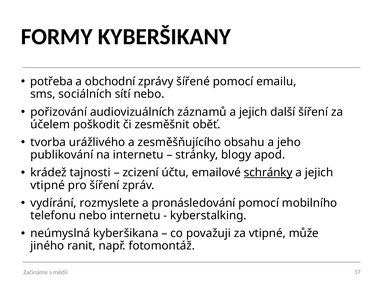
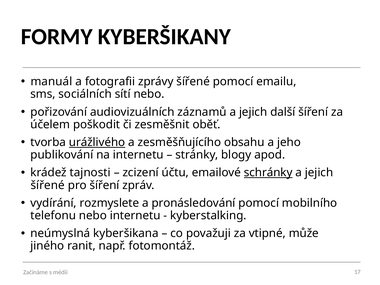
potřeba: potřeba -> manuál
obchodní: obchodní -> fotografii
urážlivého underline: none -> present
vtipné at (48, 185): vtipné -> šířené
